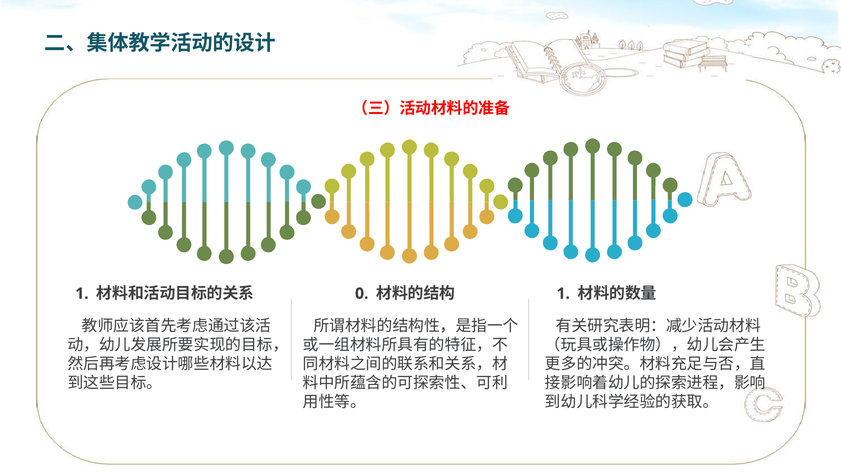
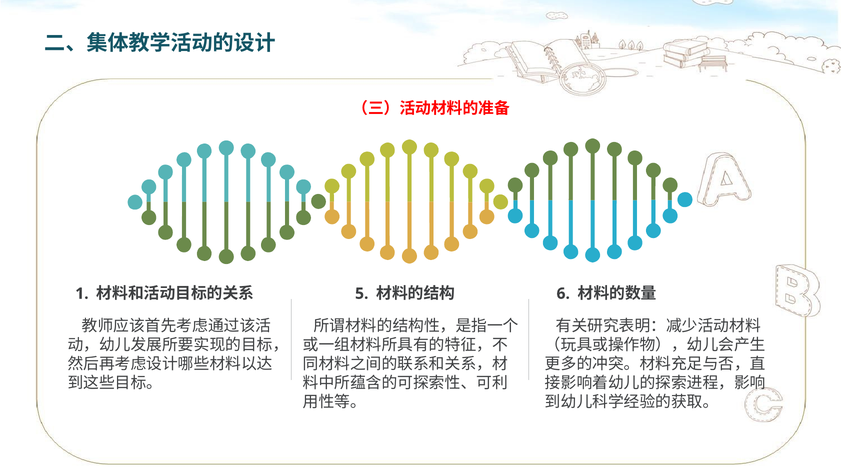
0: 0 -> 5
1 at (563, 294): 1 -> 6
